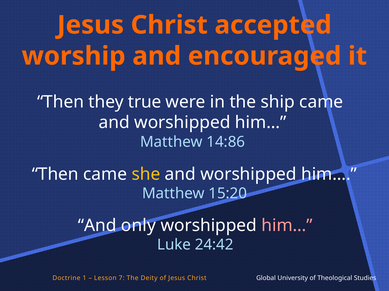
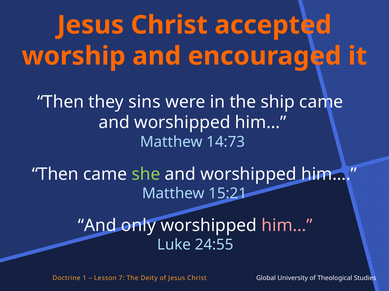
true: true -> sins
14:86: 14:86 -> 14:73
she colour: yellow -> light green
15:20: 15:20 -> 15:21
24:42: 24:42 -> 24:55
